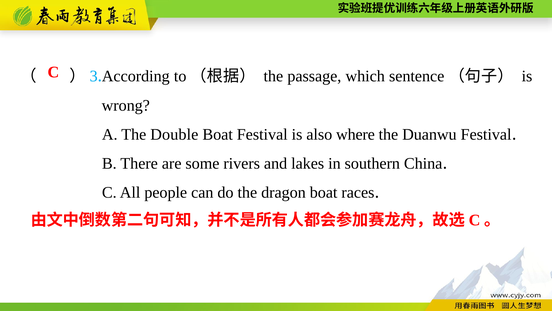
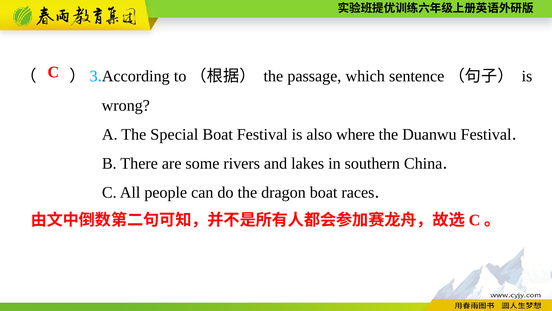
Double: Double -> Special
